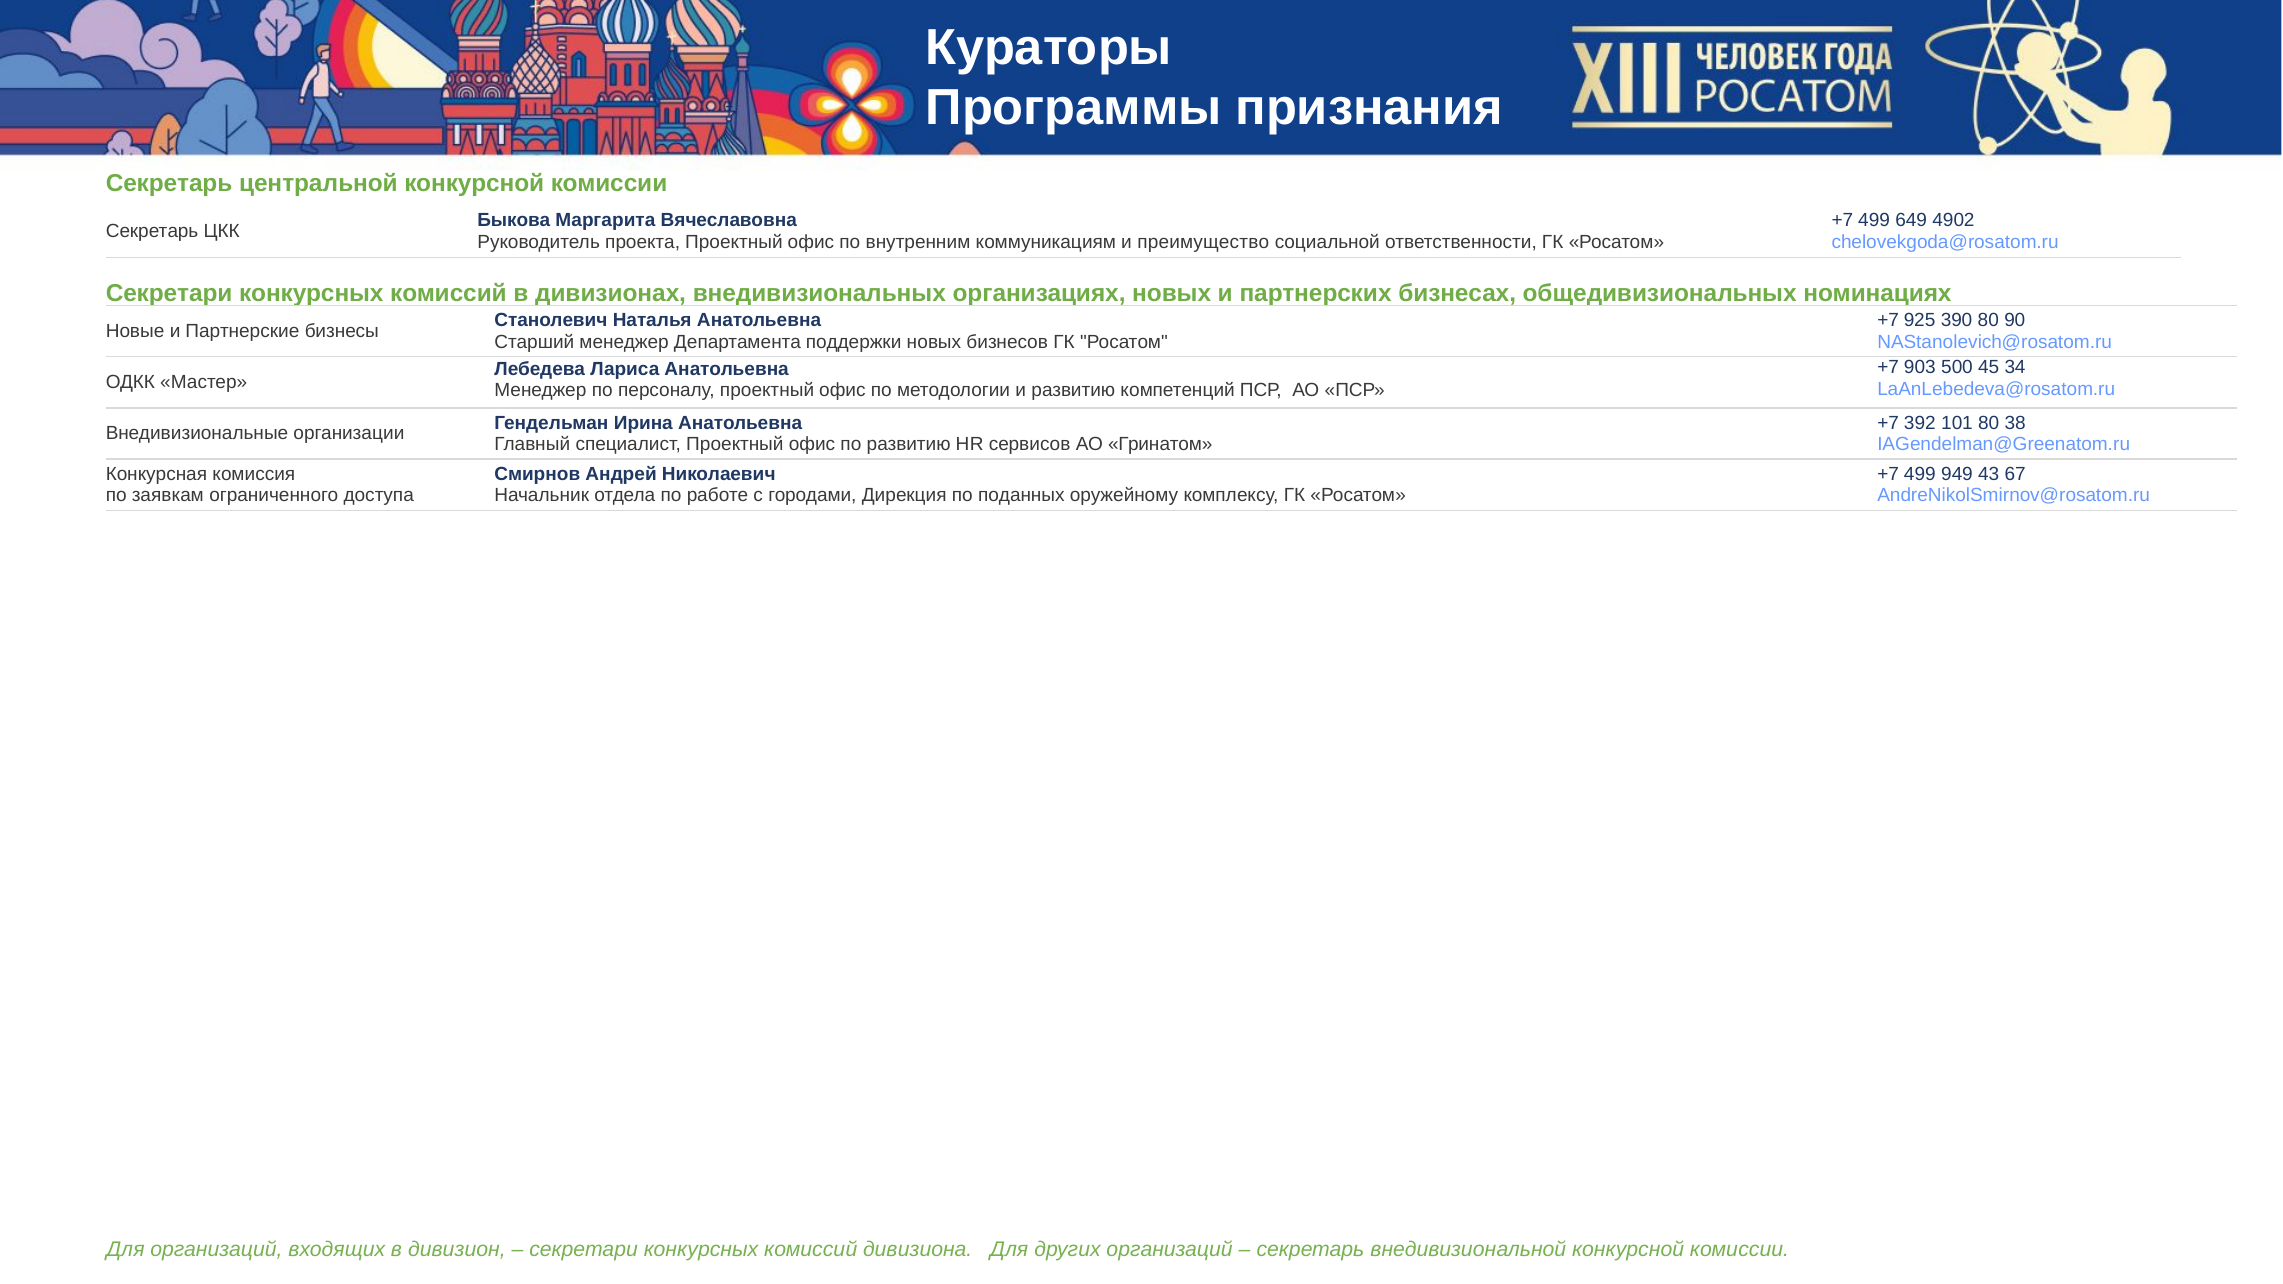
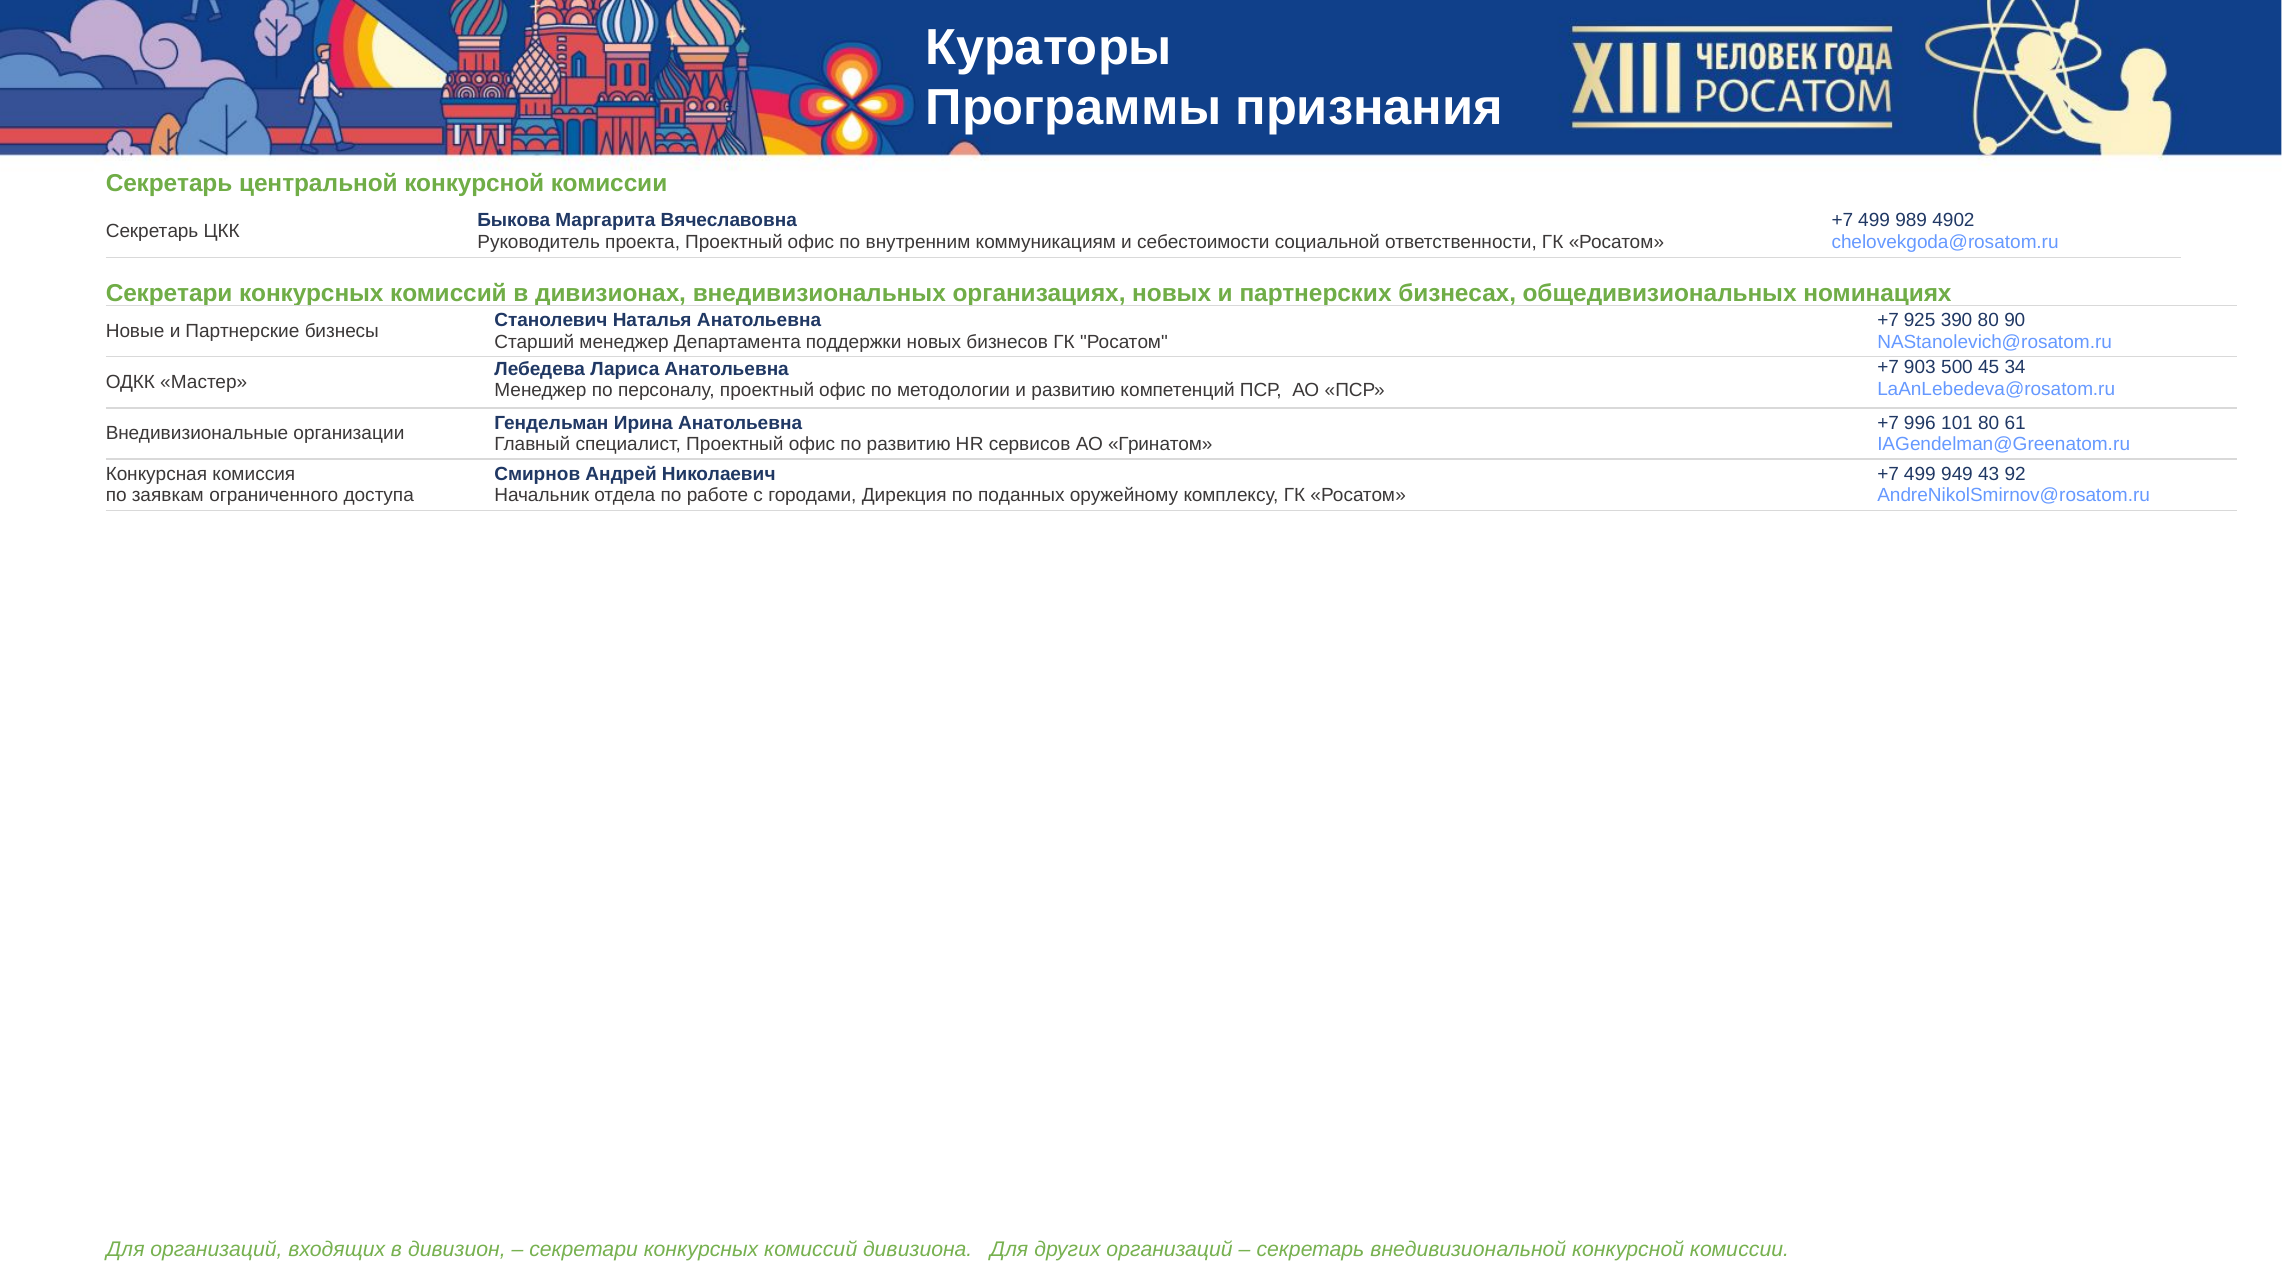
649: 649 -> 989
преимущество: преимущество -> себестоимости
392: 392 -> 996
38: 38 -> 61
67: 67 -> 92
